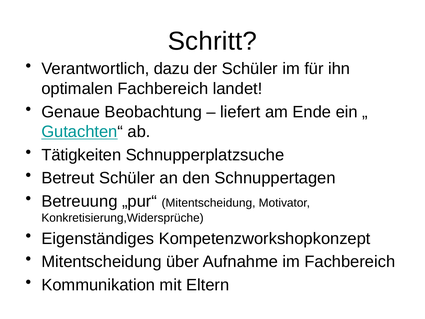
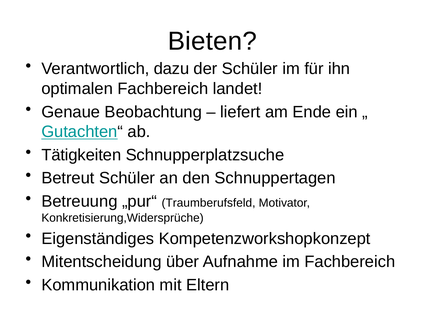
Schritt: Schritt -> Bieten
„pur“ Mitentscheidung: Mitentscheidung -> Traumberufsfeld
